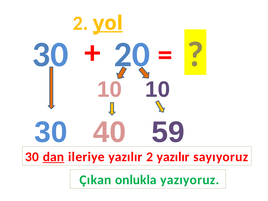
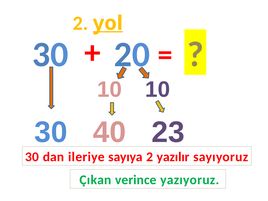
59: 59 -> 23
dan underline: present -> none
ileriye yazılır: yazılır -> sayıya
onlukla: onlukla -> verince
